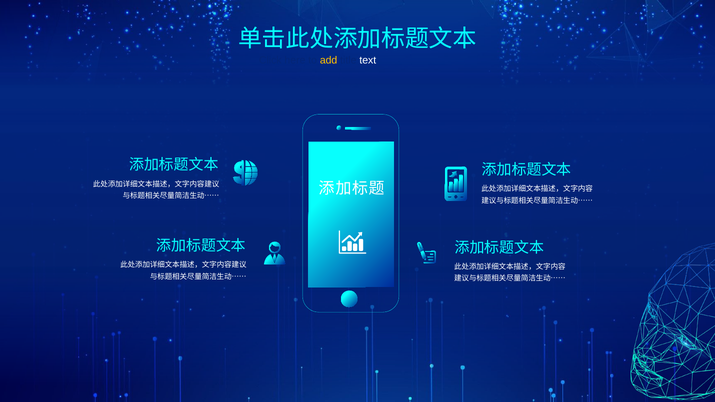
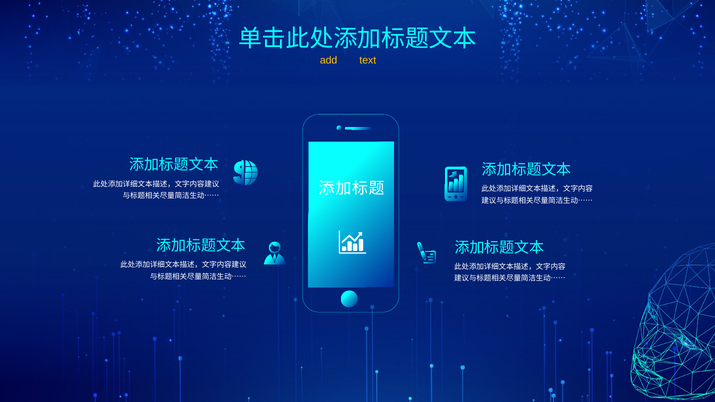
text colour: white -> yellow
